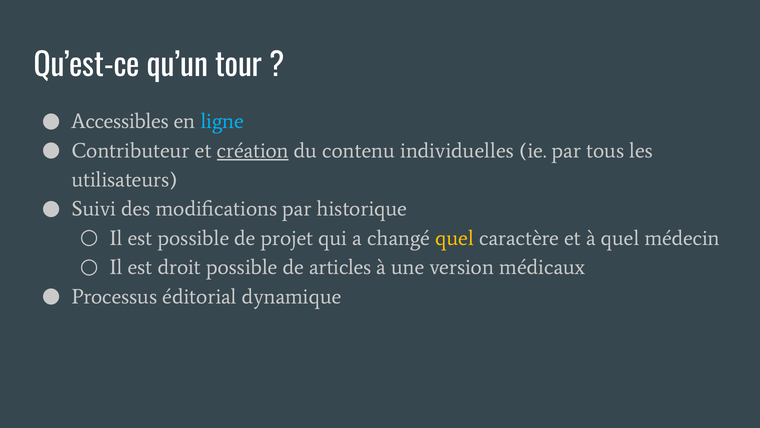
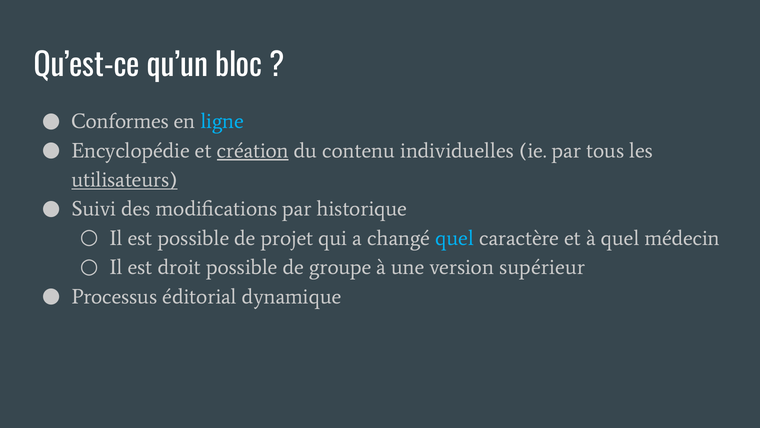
tour: tour -> bloc
Accessibles: Accessibles -> Conformes
Contributeur: Contributeur -> Encyclopédie
utilisateurs underline: none -> present
quel at (455, 238) colour: yellow -> light blue
articles: articles -> groupe
médicaux: médicaux -> supérieur
